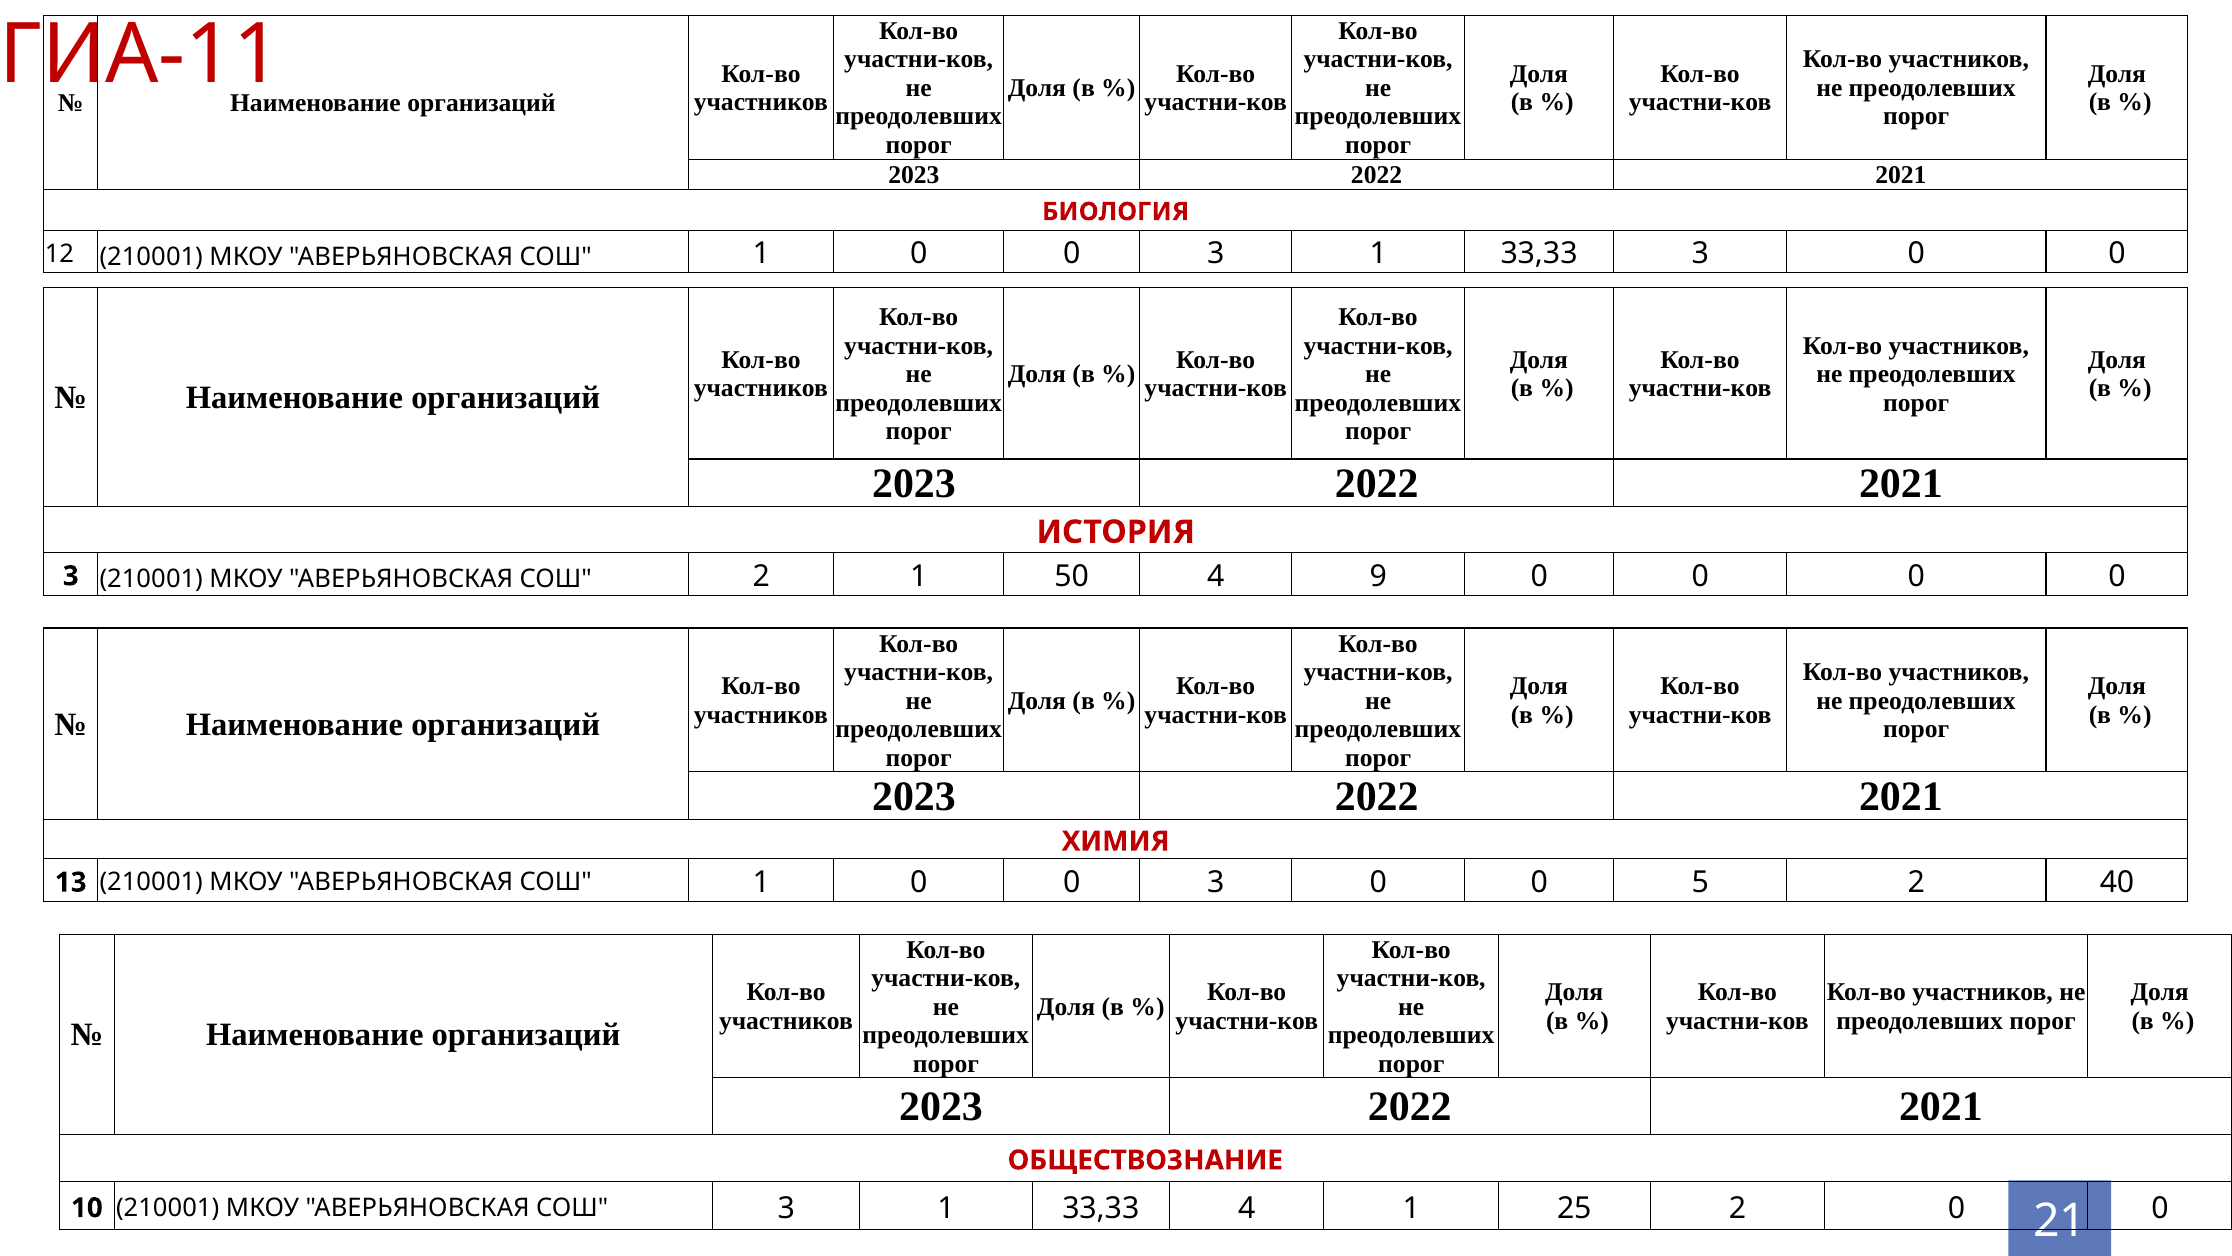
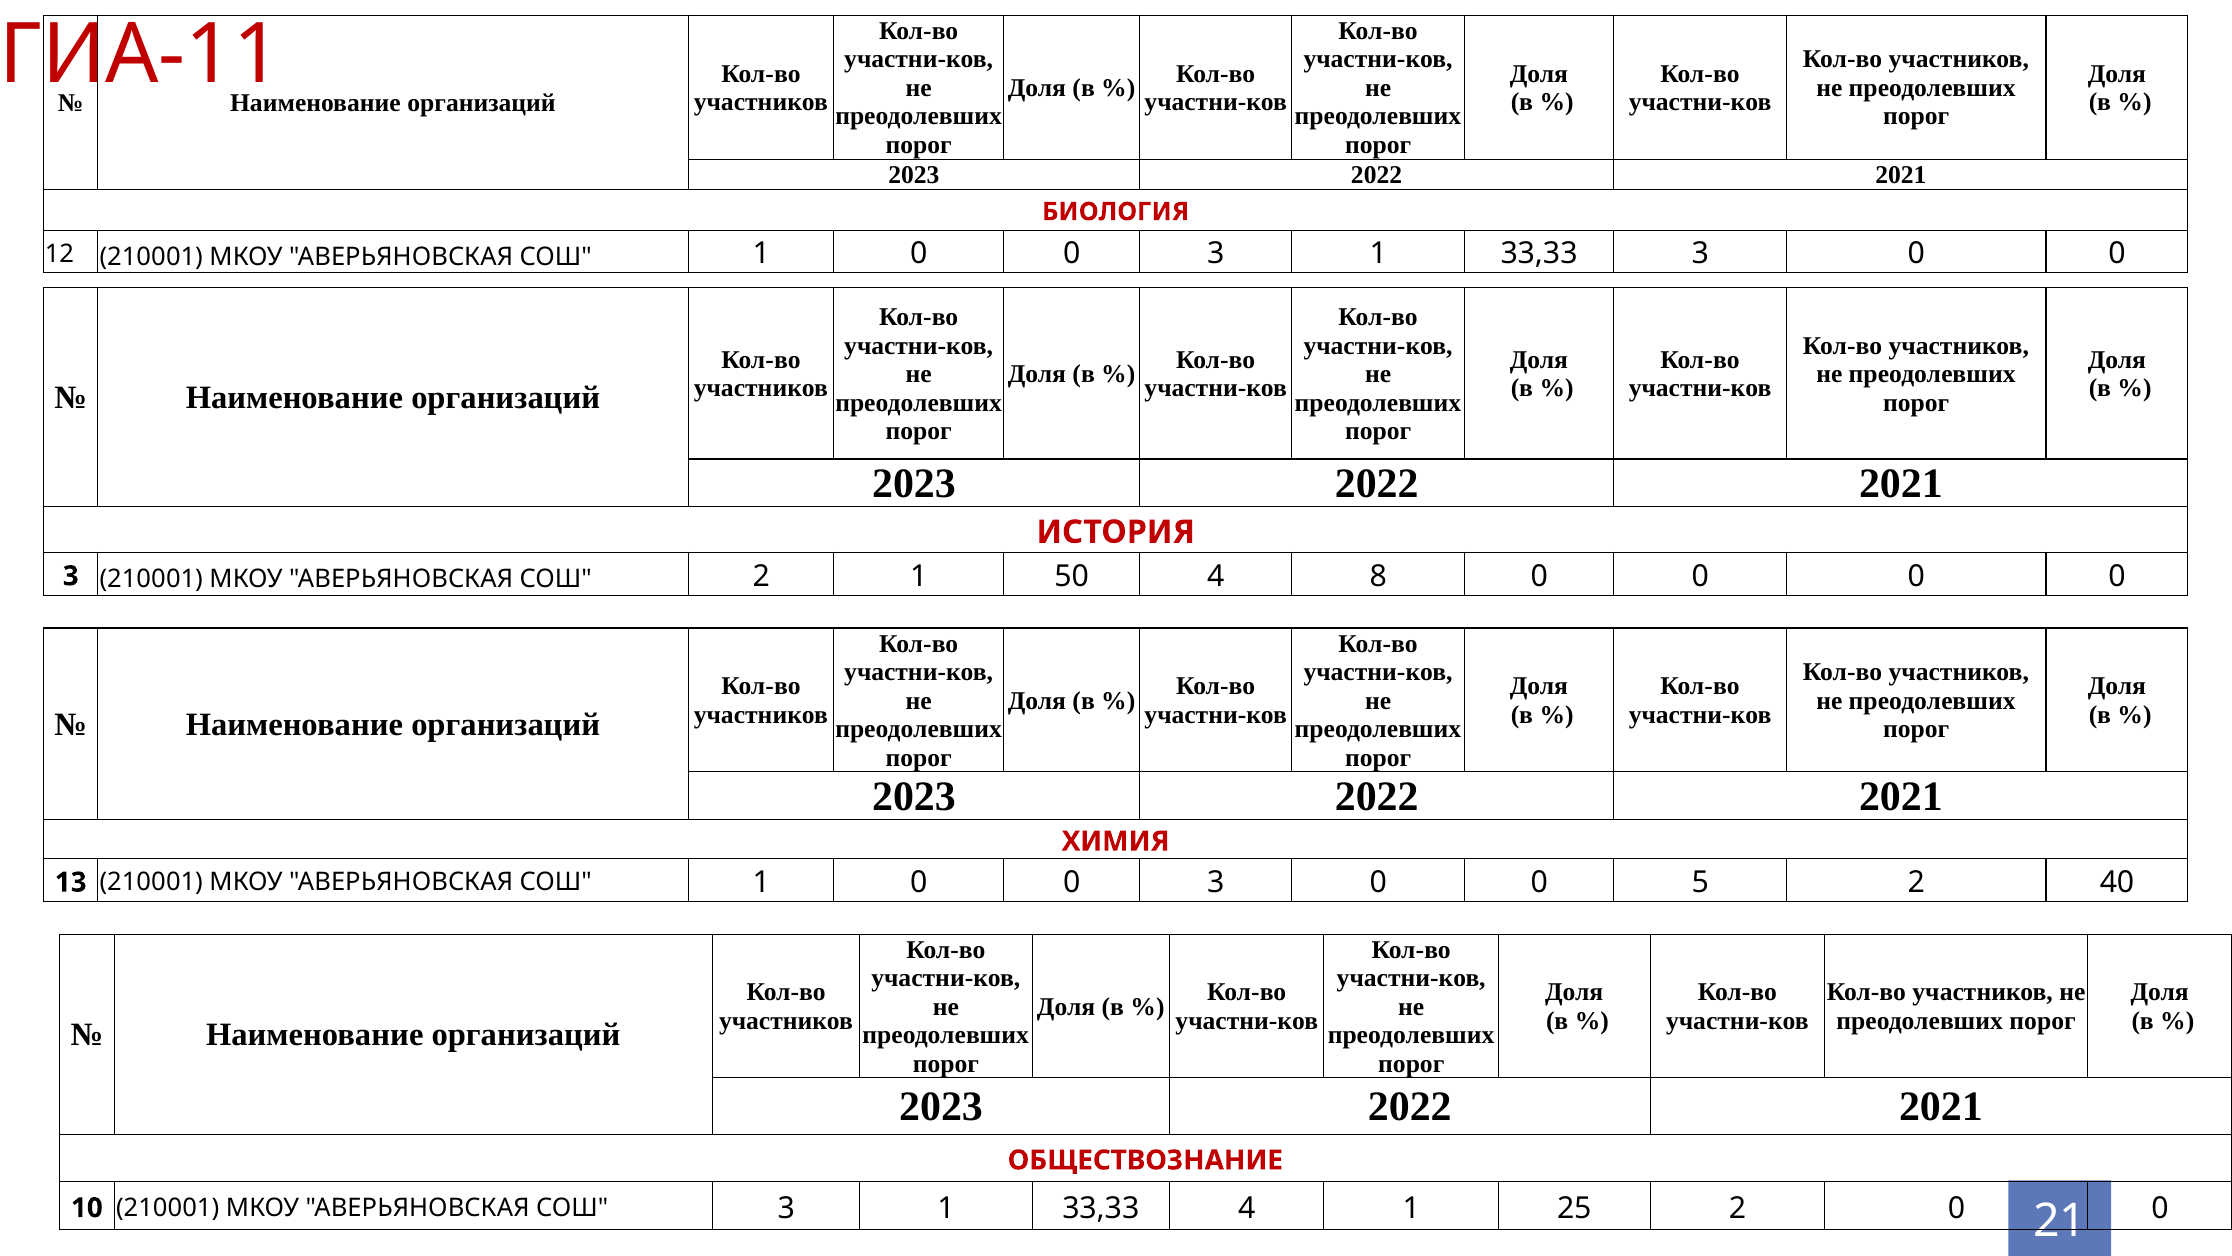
9: 9 -> 8
